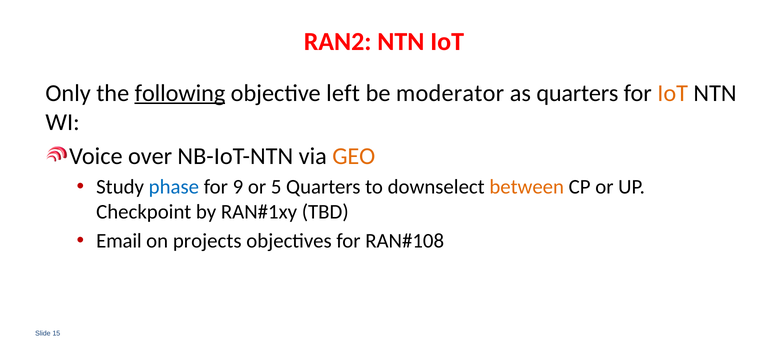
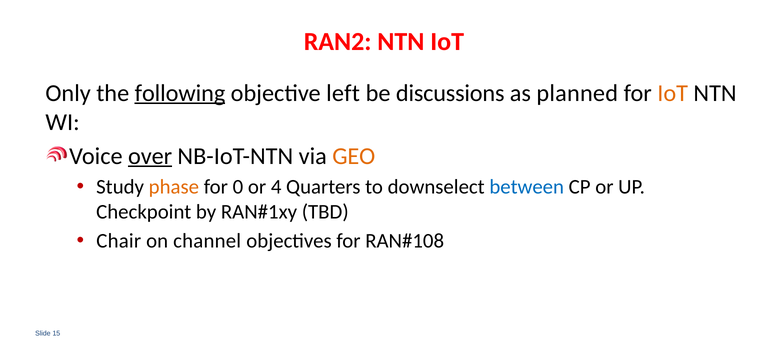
moderator: moderator -> discussions
as quarters: quarters -> planned
over underline: none -> present
phase colour: blue -> orange
9: 9 -> 0
5: 5 -> 4
between colour: orange -> blue
Email: Email -> Chair
projects: projects -> channel
